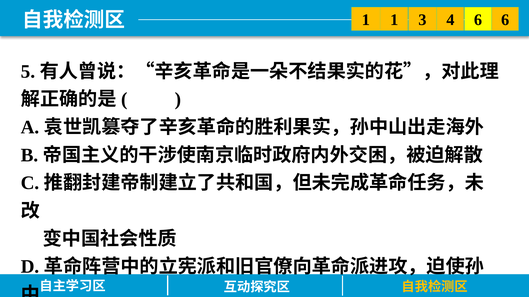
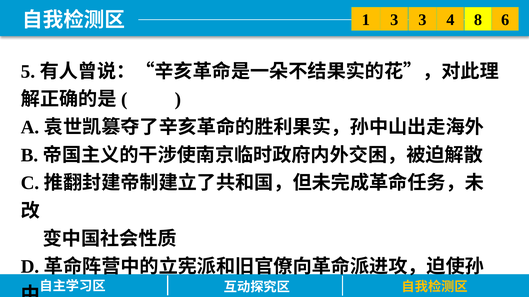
1 1: 1 -> 3
3 6: 6 -> 8
